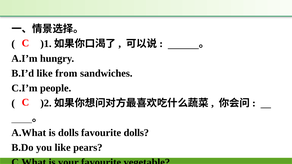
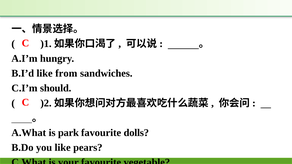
people: people -> should
is dolls: dolls -> park
